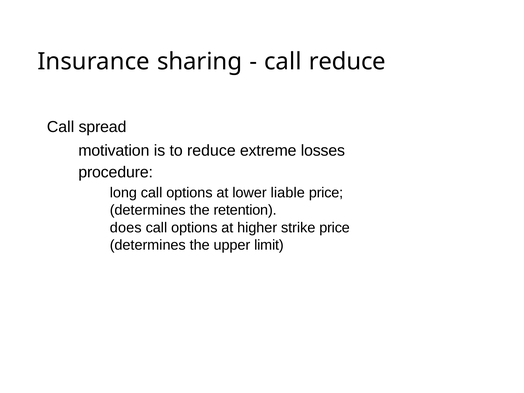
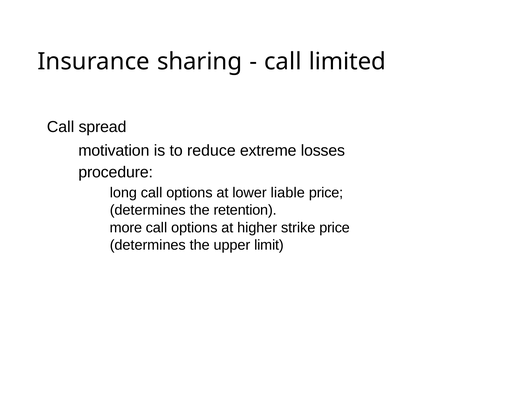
call reduce: reduce -> limited
does: does -> more
